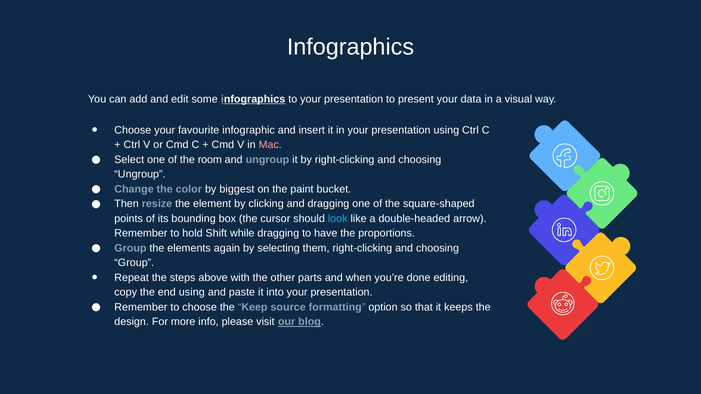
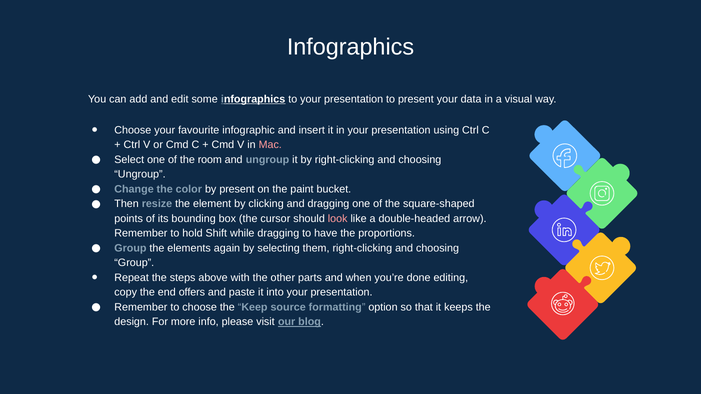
by biggest: biggest -> present
look colour: light blue -> pink
end using: using -> offers
